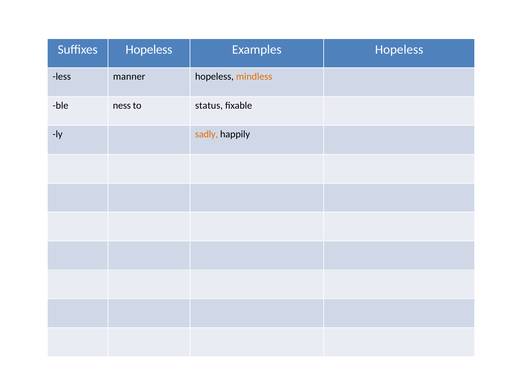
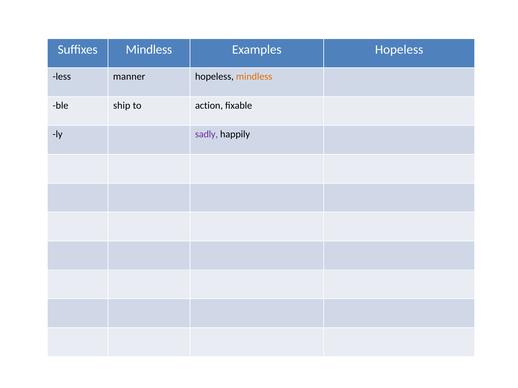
Suffixes Hopeless: Hopeless -> Mindless
ness: ness -> ship
status: status -> action
sadly colour: orange -> purple
